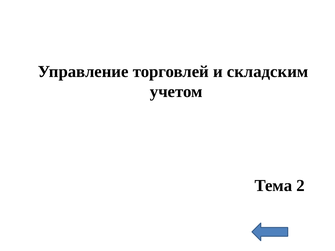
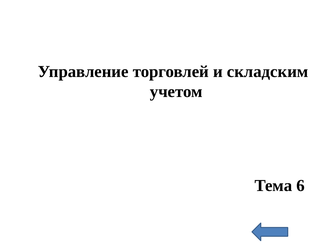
2: 2 -> 6
